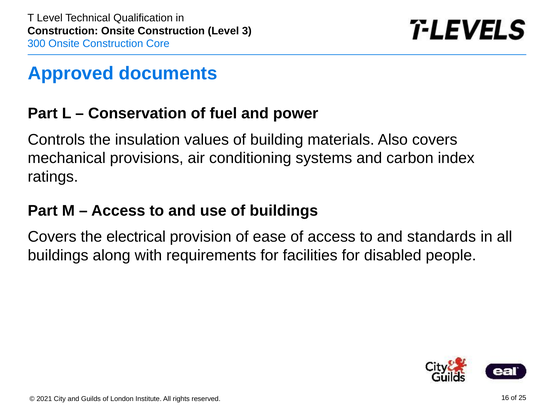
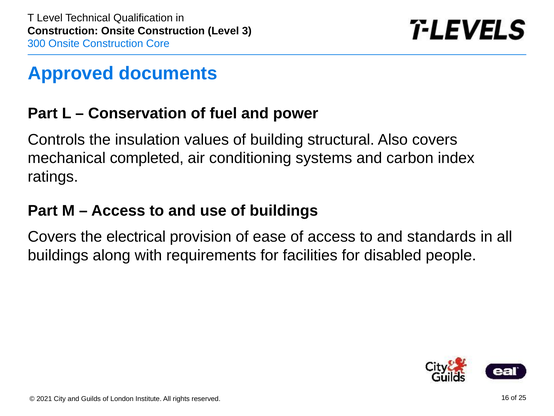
materials: materials -> structural
provisions: provisions -> completed
